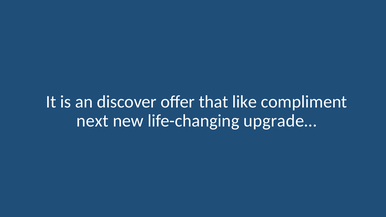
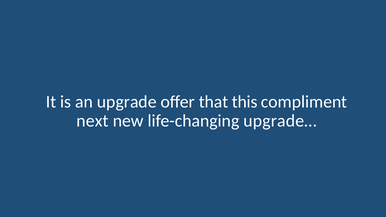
discover: discover -> upgrade
like: like -> this
